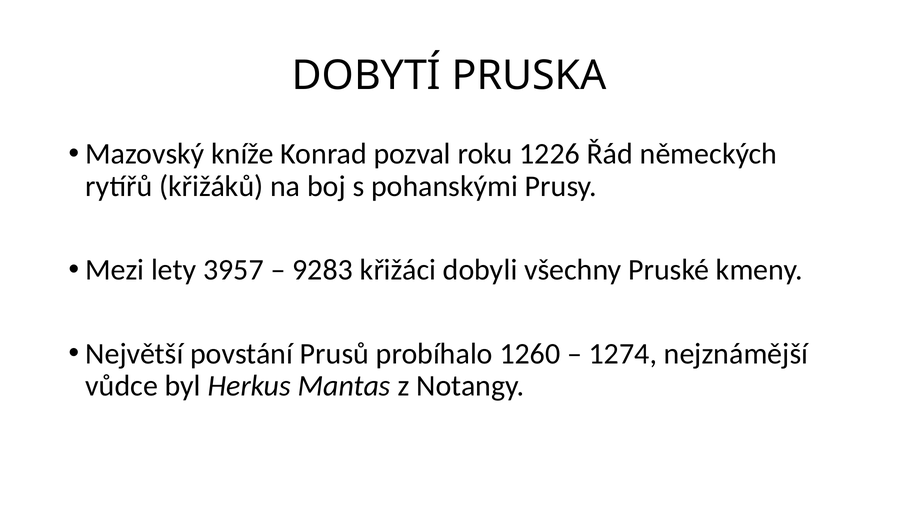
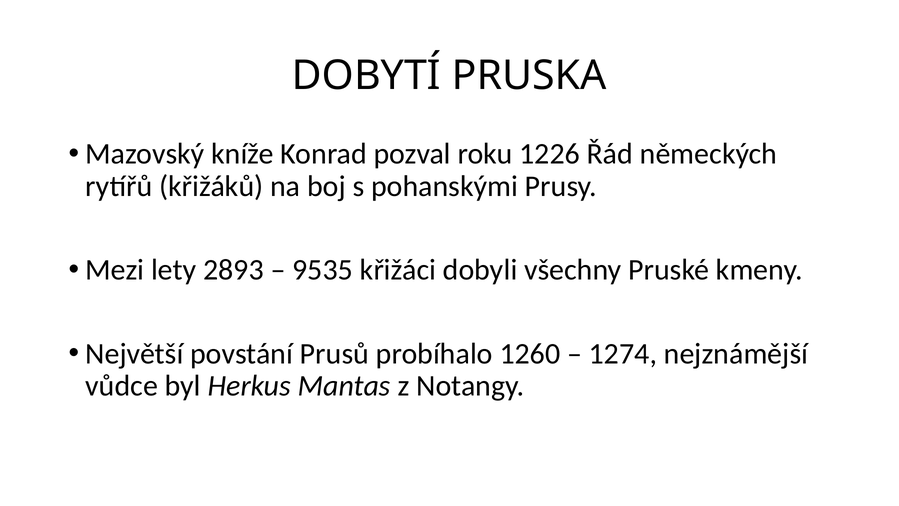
3957: 3957 -> 2893
9283: 9283 -> 9535
